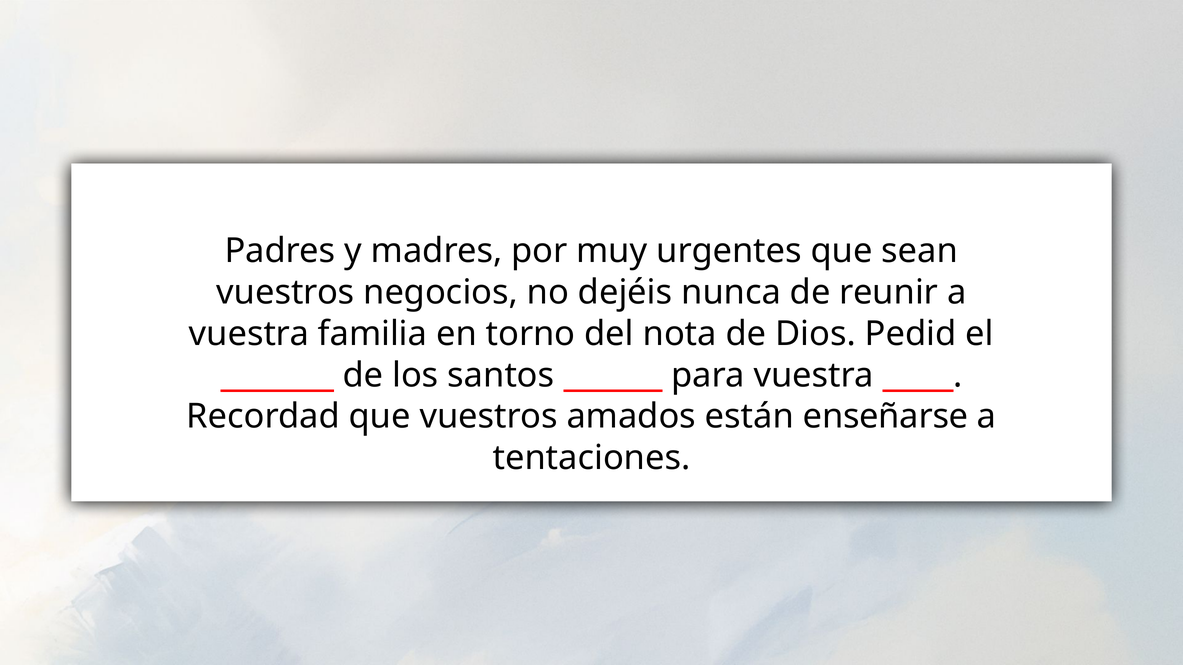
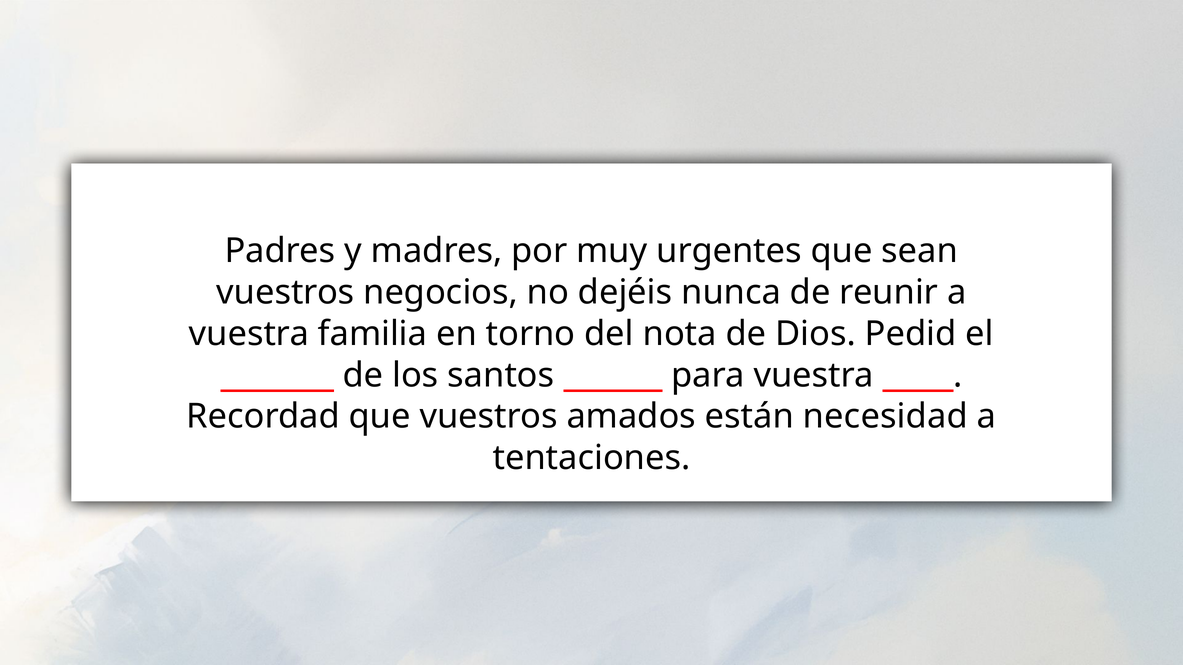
enseñarse: enseñarse -> necesidad
